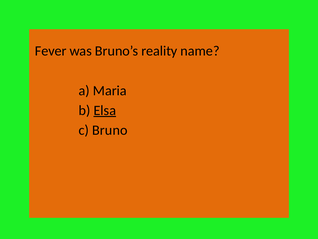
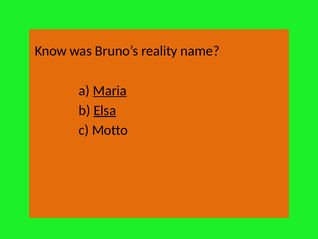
Fever: Fever -> Know
Maria underline: none -> present
Bruno: Bruno -> Motto
